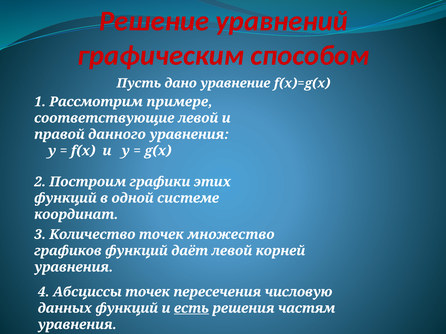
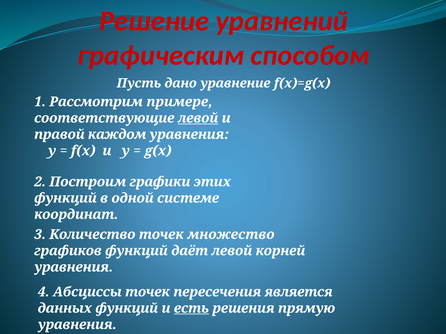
левой at (198, 118) underline: none -> present
данного: данного -> каждом
числовую: числовую -> является
частям: частям -> прямую
